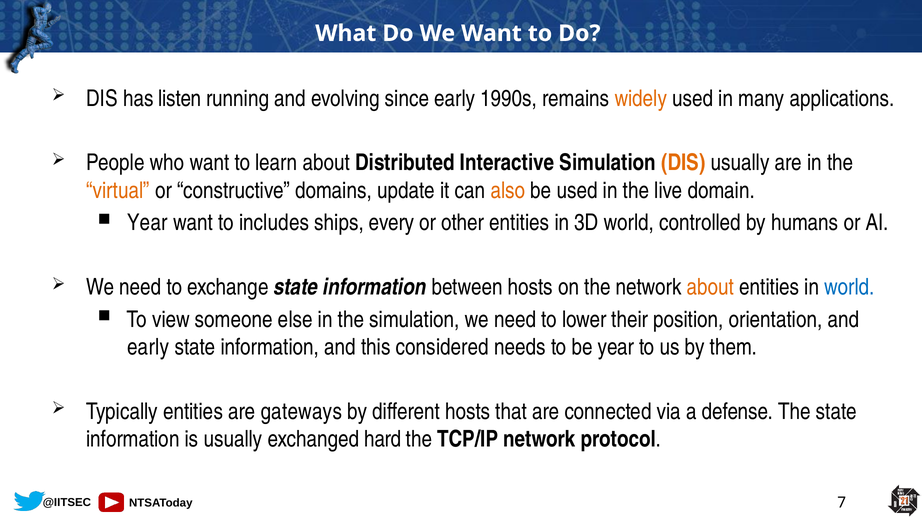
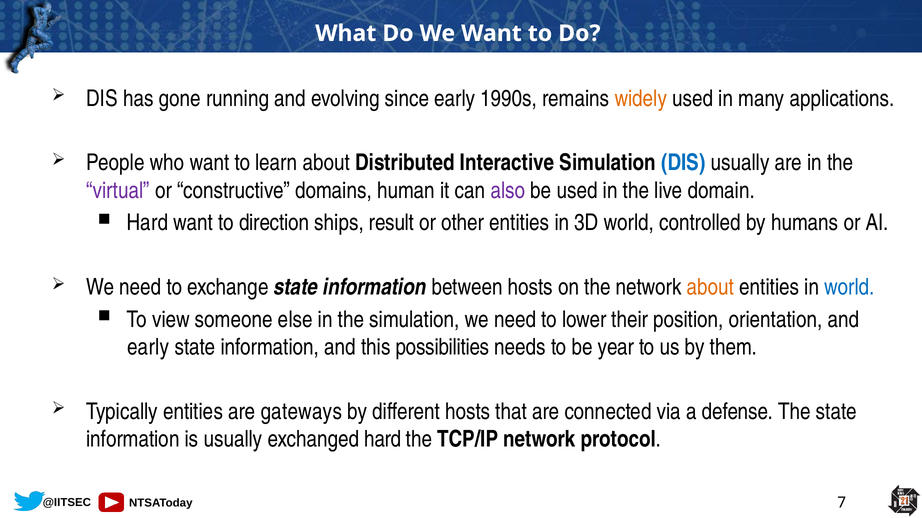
listen: listen -> gone
DIS at (683, 163) colour: orange -> blue
virtual colour: orange -> purple
update: update -> human
also colour: orange -> purple
Year at (147, 223): Year -> Hard
includes: includes -> direction
every: every -> result
considered: considered -> possibilities
